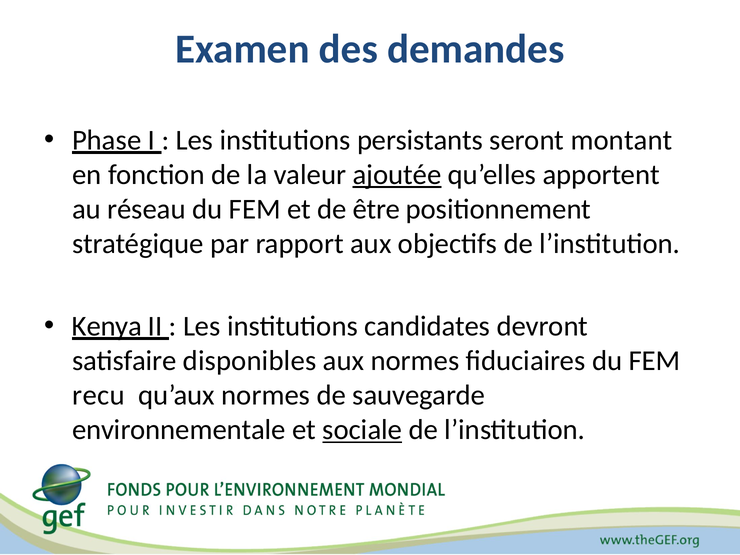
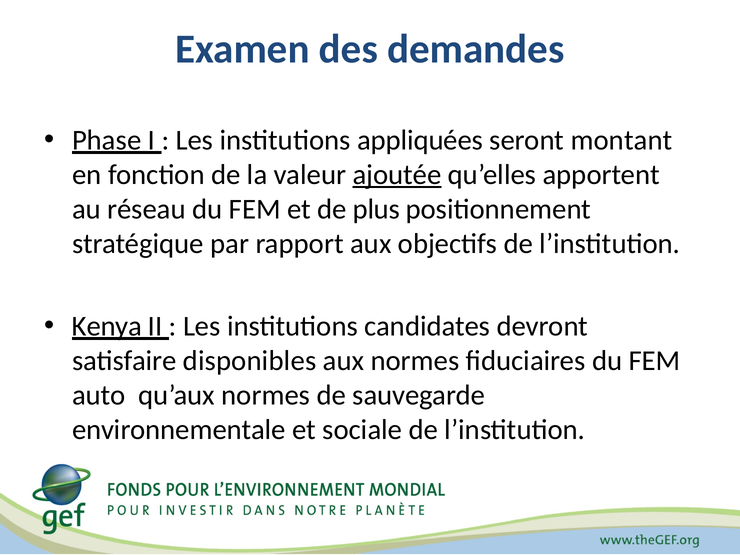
persistants: persistants -> appliquées
être: être -> plus
recu: recu -> auto
sociale underline: present -> none
